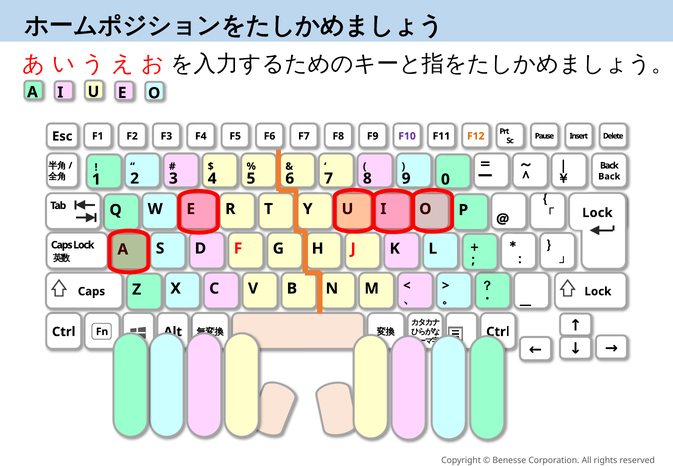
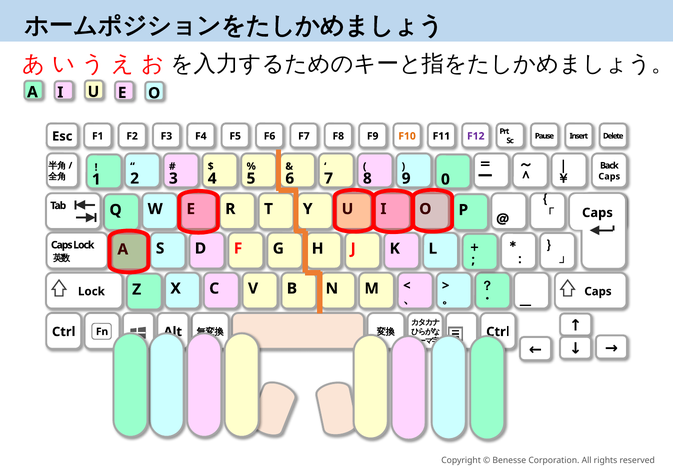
F10 colour: purple -> orange
F12 colour: orange -> purple
Back at (609, 176): Back -> Caps
Lock at (597, 213): Lock -> Caps
Caps at (91, 291): Caps -> Lock
Lock at (598, 291): Lock -> Caps
